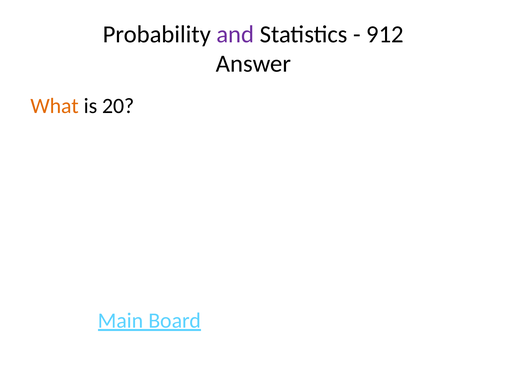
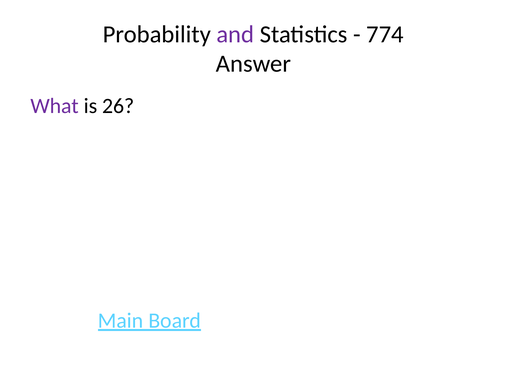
912: 912 -> 774
What colour: orange -> purple
20: 20 -> 26
